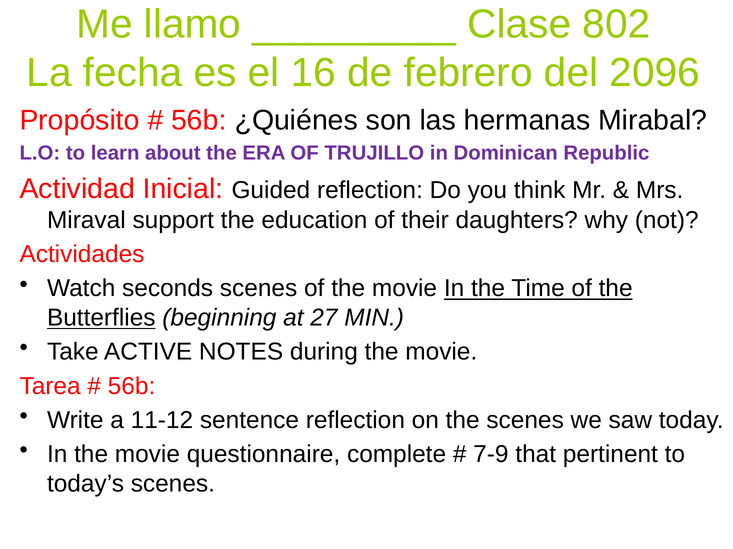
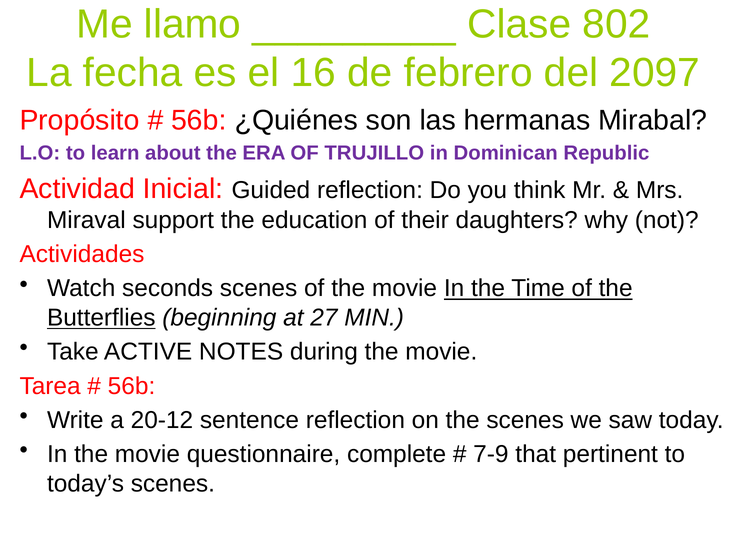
2096: 2096 -> 2097
11-12: 11-12 -> 20-12
